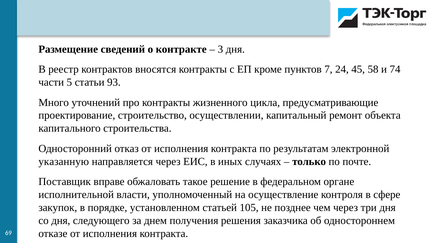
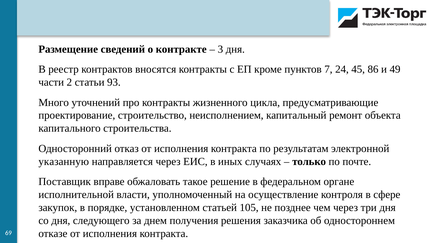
58: 58 -> 86
74: 74 -> 49
5: 5 -> 2
осуществлении: осуществлении -> неисполнением
